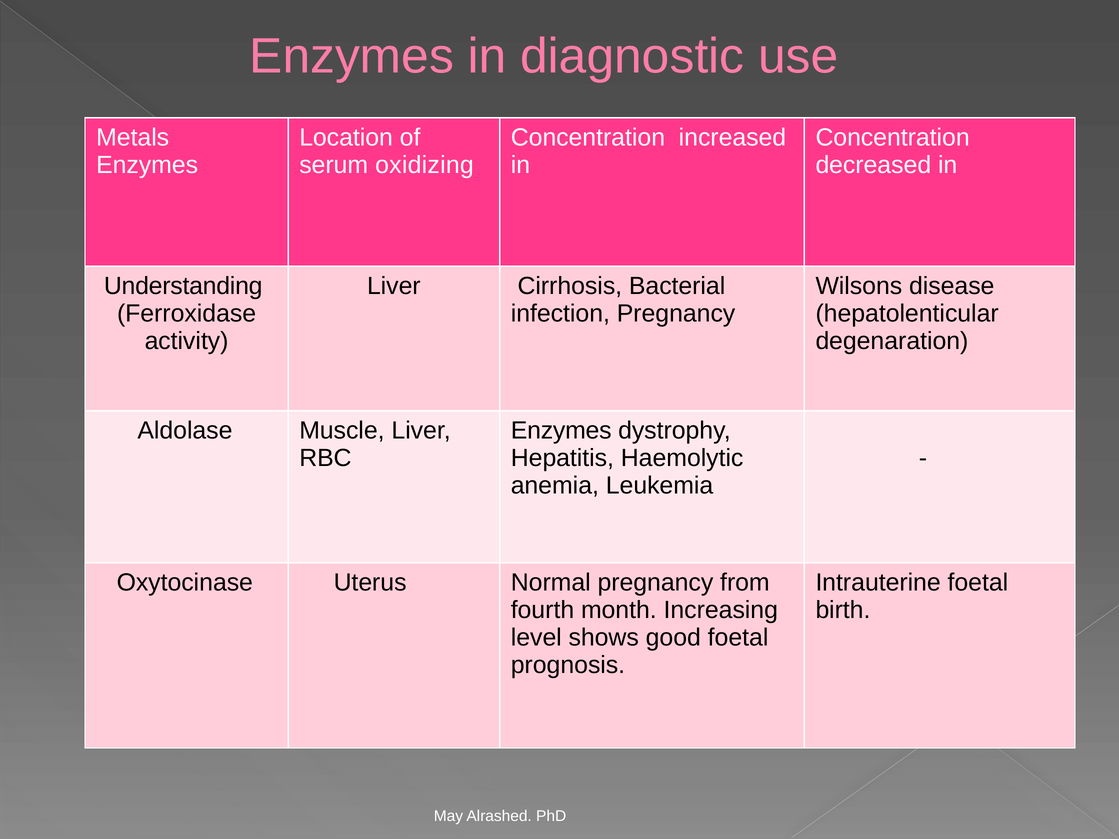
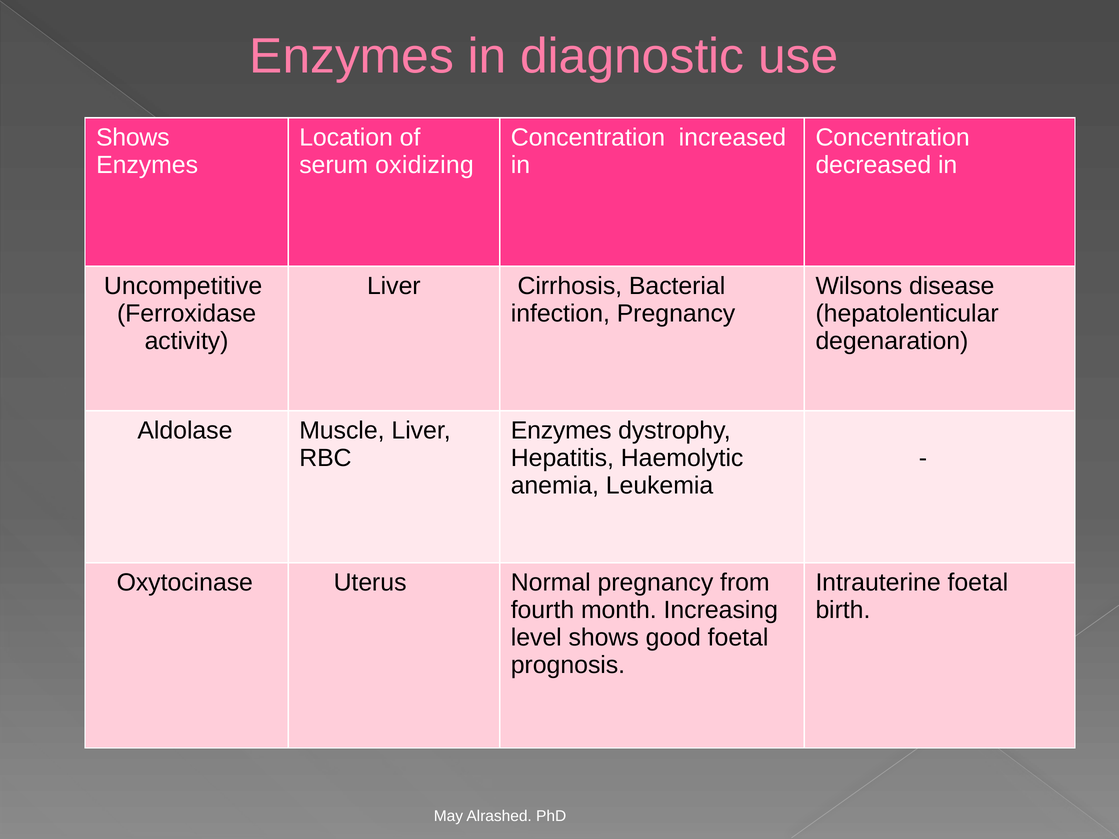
Metals at (133, 138): Metals -> Shows
Understanding: Understanding -> Uncompetitive
